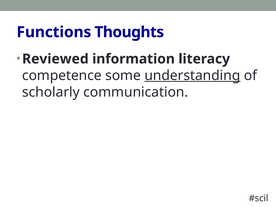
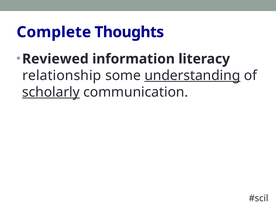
Functions: Functions -> Complete
competence: competence -> relationship
scholarly underline: none -> present
